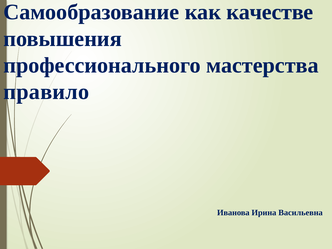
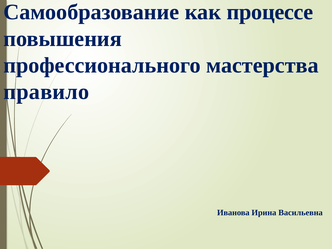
качестве: качестве -> процессе
